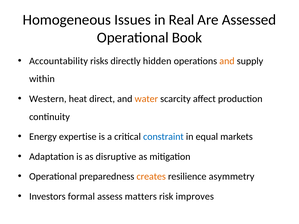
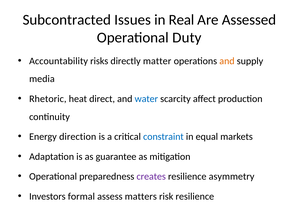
Homogeneous: Homogeneous -> Subcontracted
Book: Book -> Duty
hidden: hidden -> matter
within: within -> media
Western: Western -> Rhetoric
water colour: orange -> blue
expertise: expertise -> direction
disruptive: disruptive -> guarantee
creates colour: orange -> purple
risk improves: improves -> resilience
